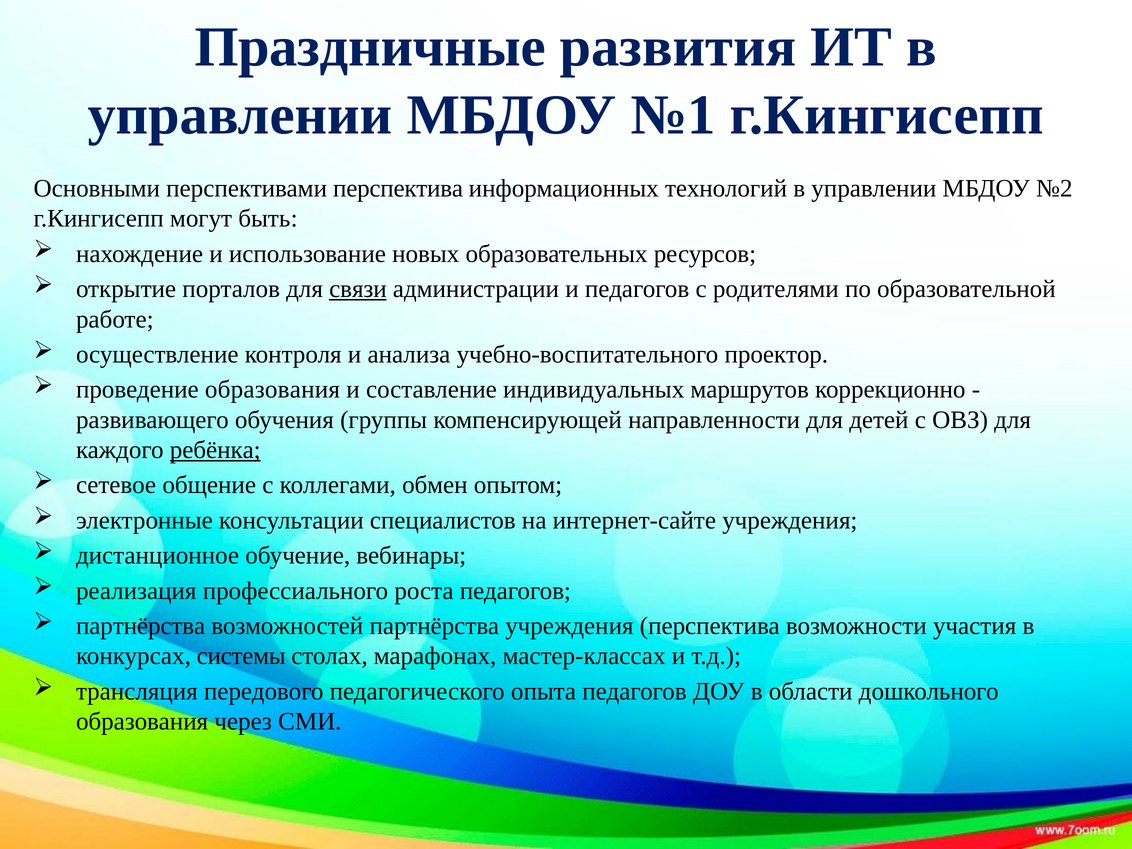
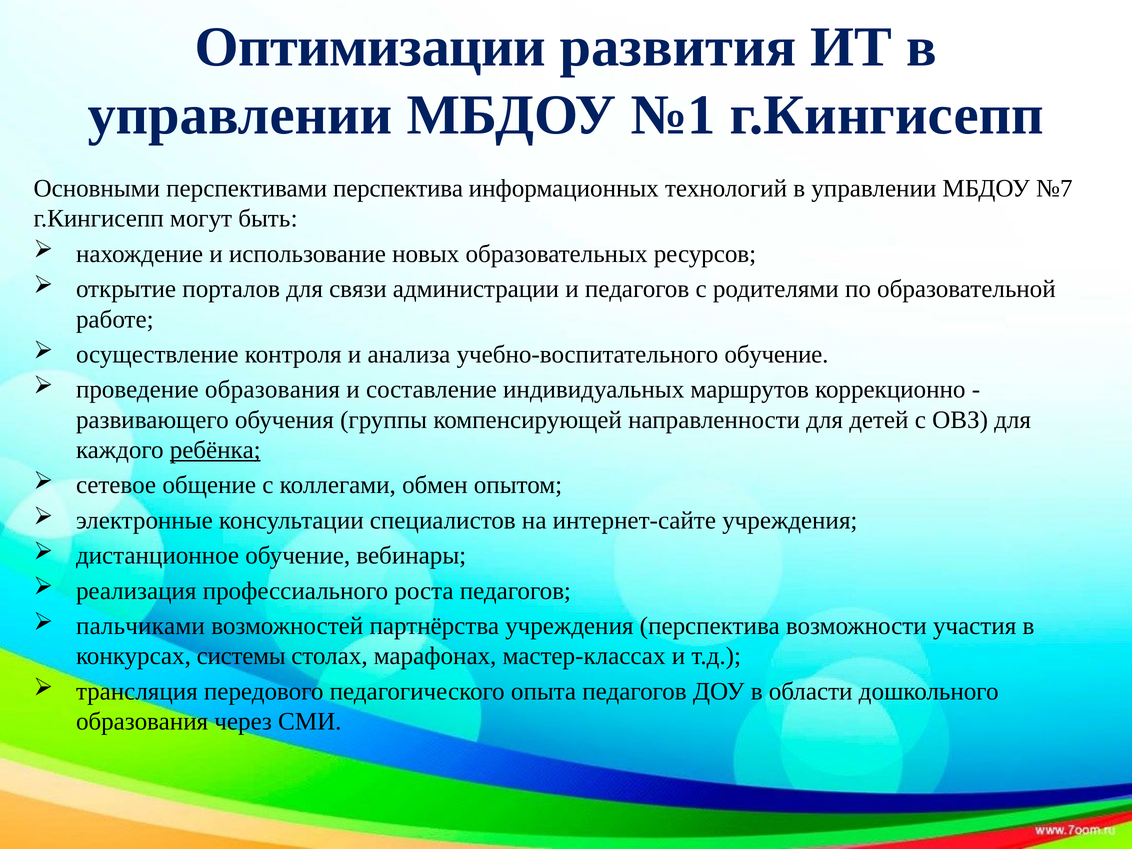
Праздничные: Праздничные -> Оптимизации
№2: №2 -> №7
связи underline: present -> none
учебно-воспитательного проектор: проектор -> обучение
партнёрства at (141, 626): партнёрства -> пальчиками
